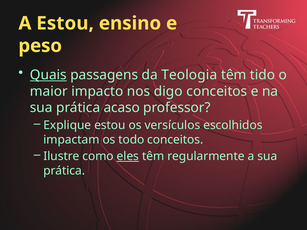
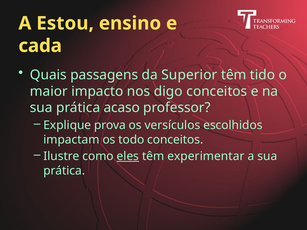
peso: peso -> cada
Quais underline: present -> none
Teologia: Teologia -> Superior
Explique estou: estou -> prova
regularmente: regularmente -> experimentar
